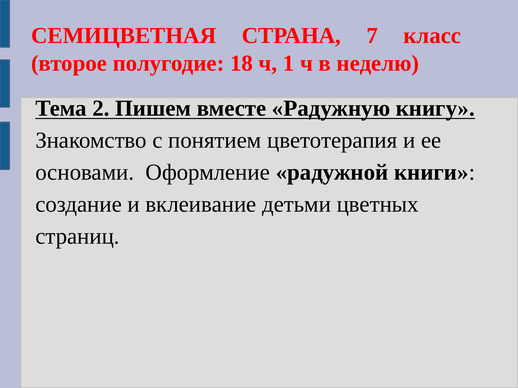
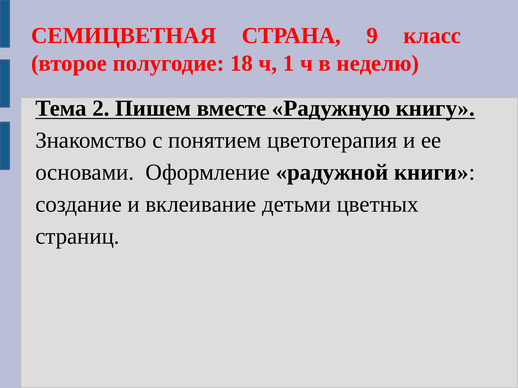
7: 7 -> 9
